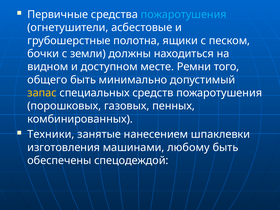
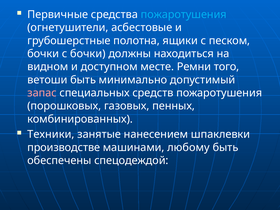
с земли: земли -> бочки
общего: общего -> ветоши
запас colour: yellow -> pink
изготовления: изготовления -> производстве
